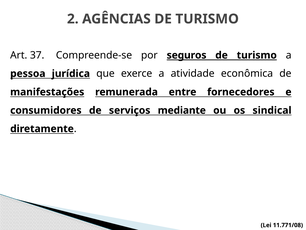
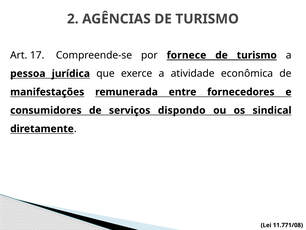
37: 37 -> 17
seguros: seguros -> fornece
mediante: mediante -> dispondo
